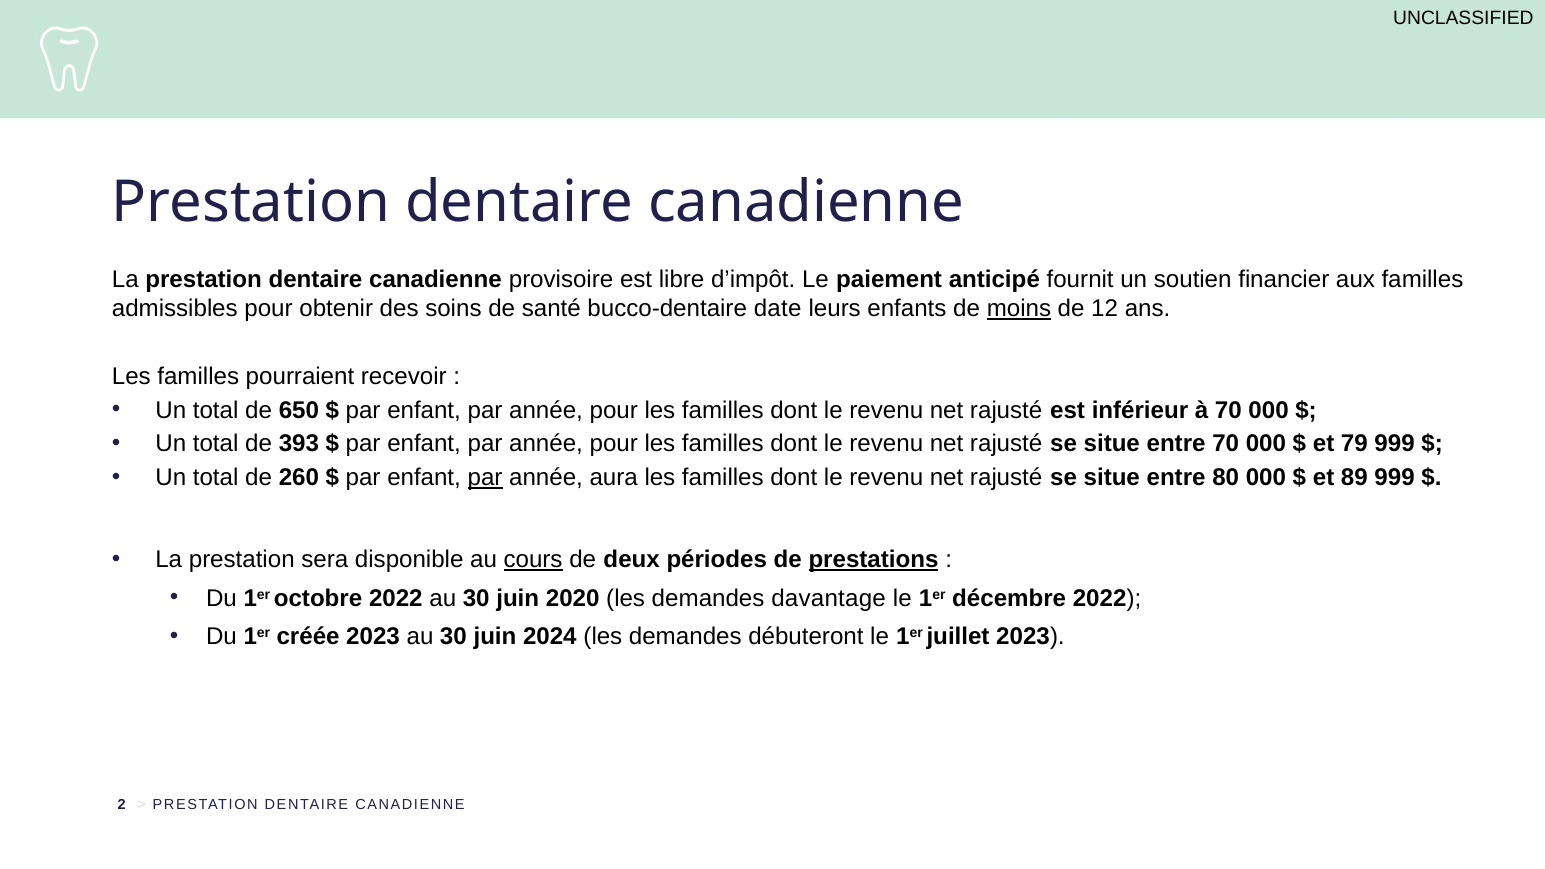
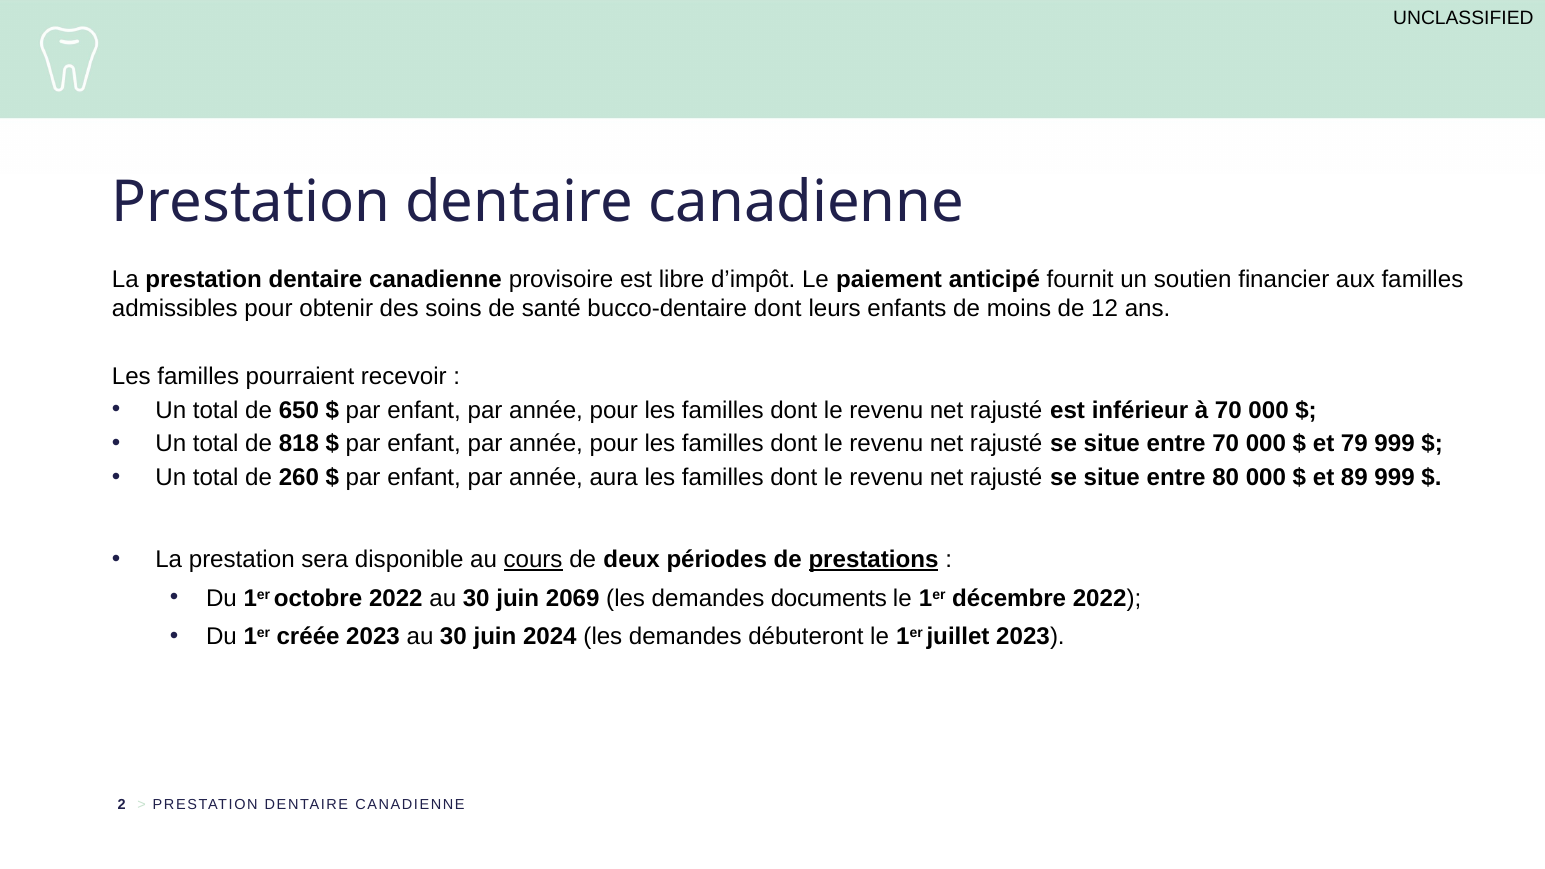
bucco-dentaire date: date -> dont
moins underline: present -> none
393: 393 -> 818
par at (485, 478) underline: present -> none
2020: 2020 -> 2069
davantage: davantage -> documents
